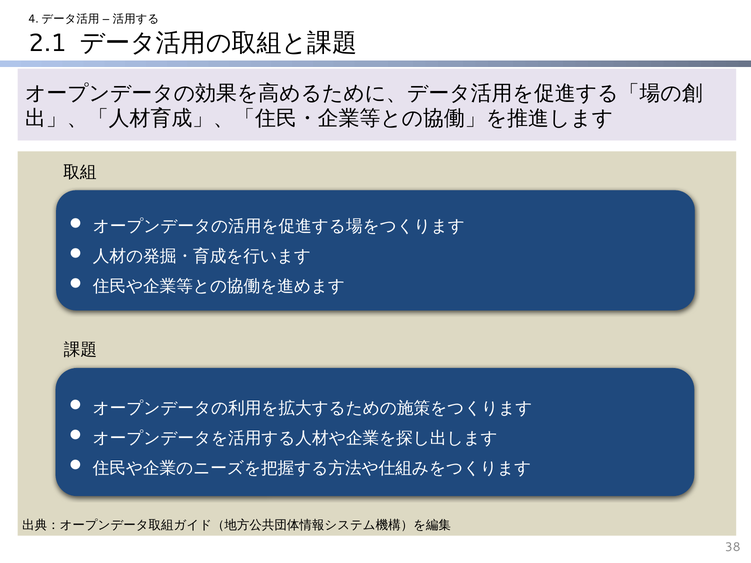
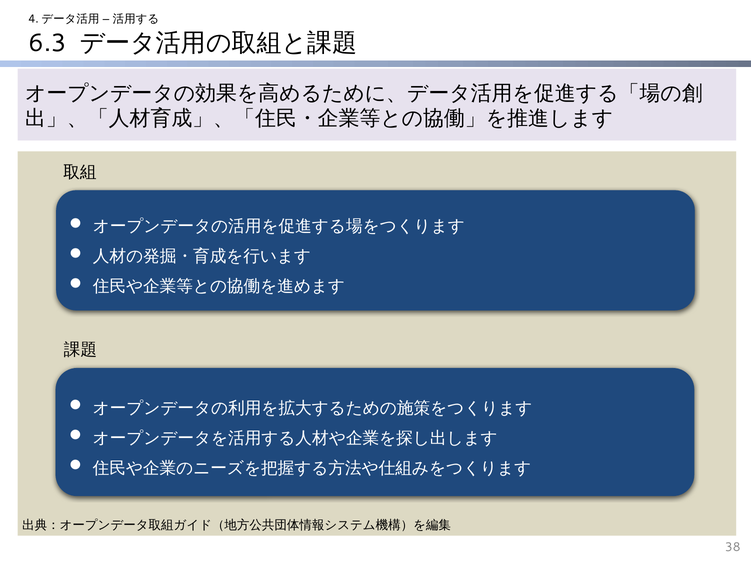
2.1: 2.1 -> 6.3
